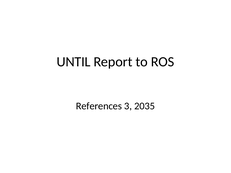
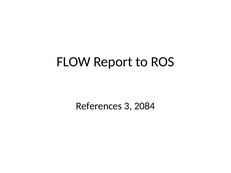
UNTIL: UNTIL -> FLOW
2035: 2035 -> 2084
